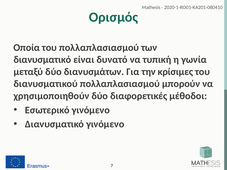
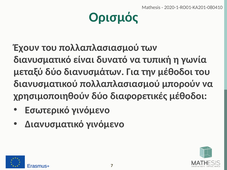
Οποία: Οποία -> Έχουν
την κρίσιμες: κρίσιμες -> μέθοδοι
